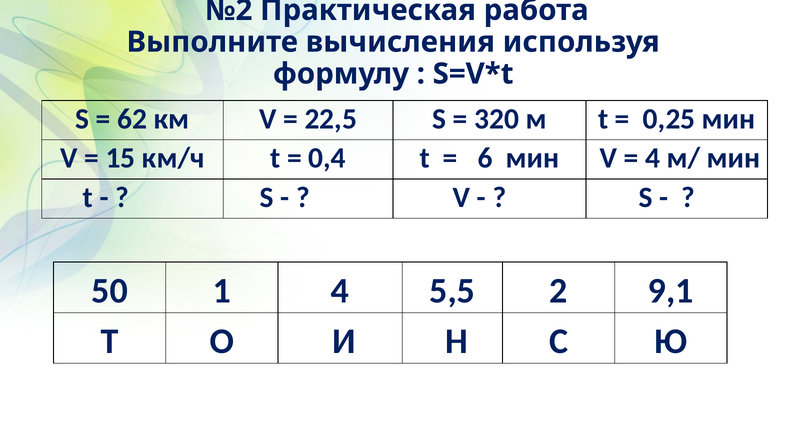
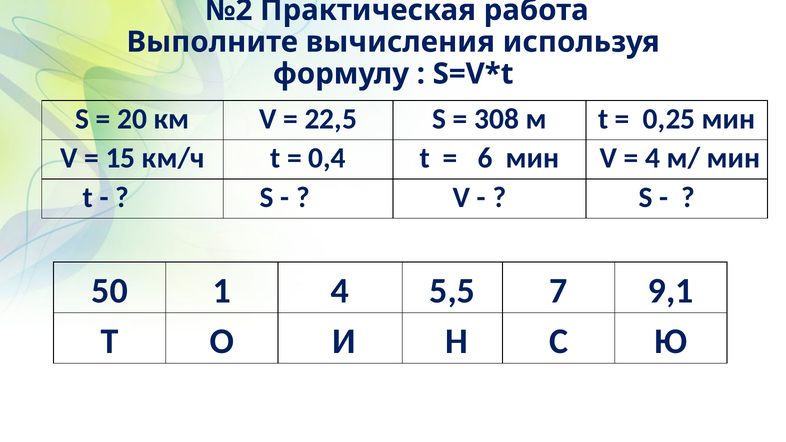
62: 62 -> 20
320: 320 -> 308
2: 2 -> 7
